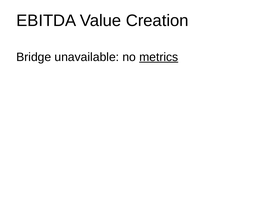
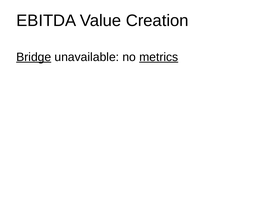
Bridge underline: none -> present
